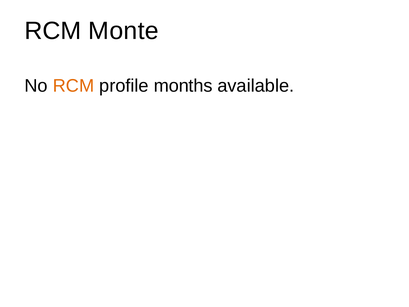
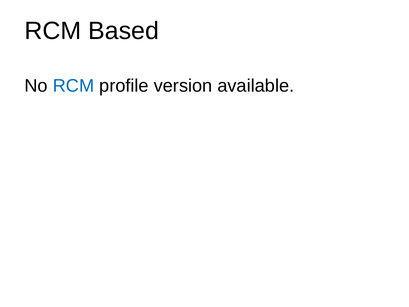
Monte: Monte -> Based
RCM at (73, 86) colour: orange -> blue
months: months -> version
